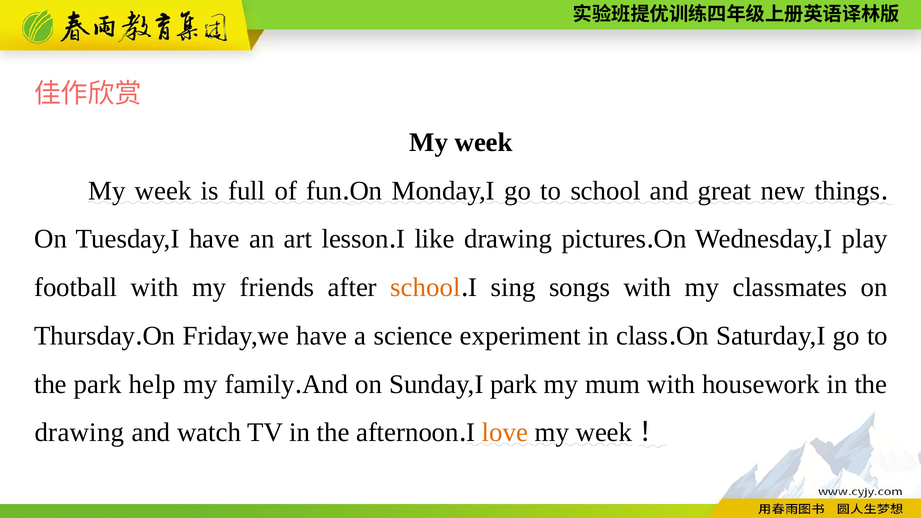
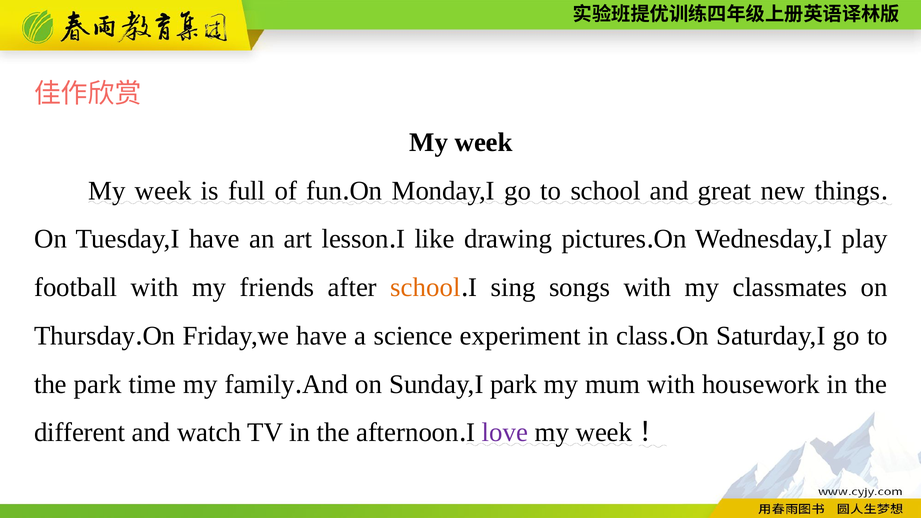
help: help -> time
drawing at (79, 433): drawing -> different
love colour: orange -> purple
